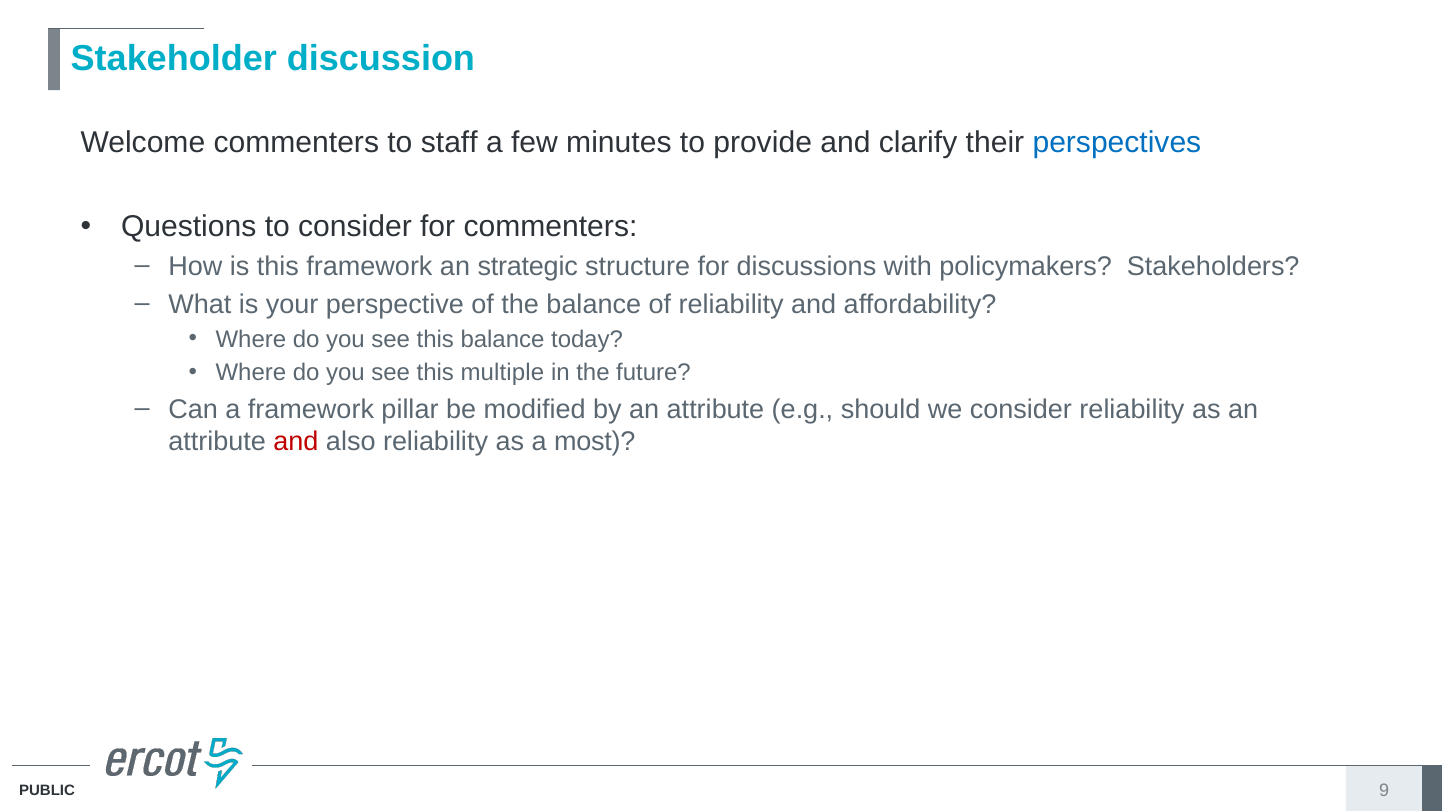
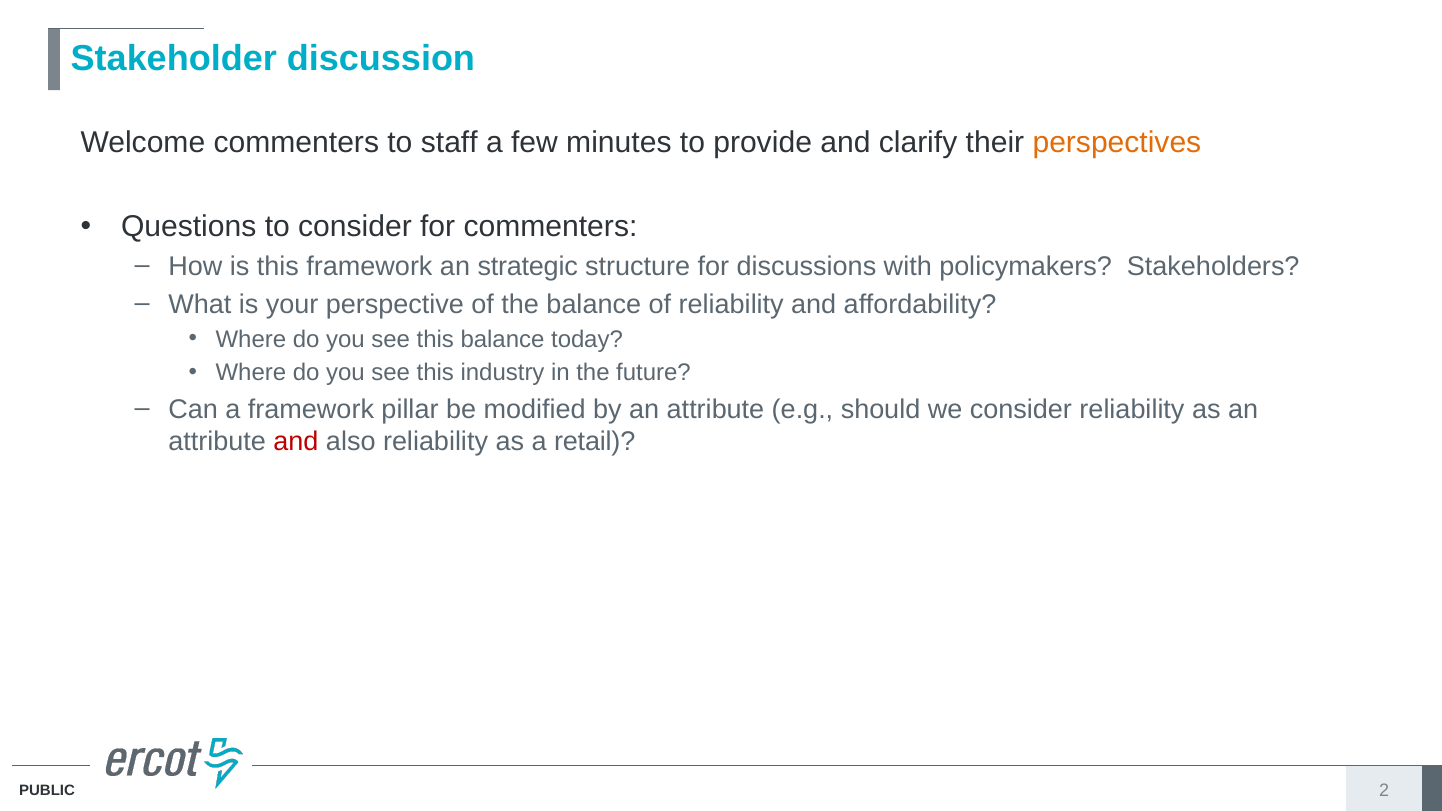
perspectives colour: blue -> orange
multiple: multiple -> industry
most: most -> retail
9: 9 -> 2
